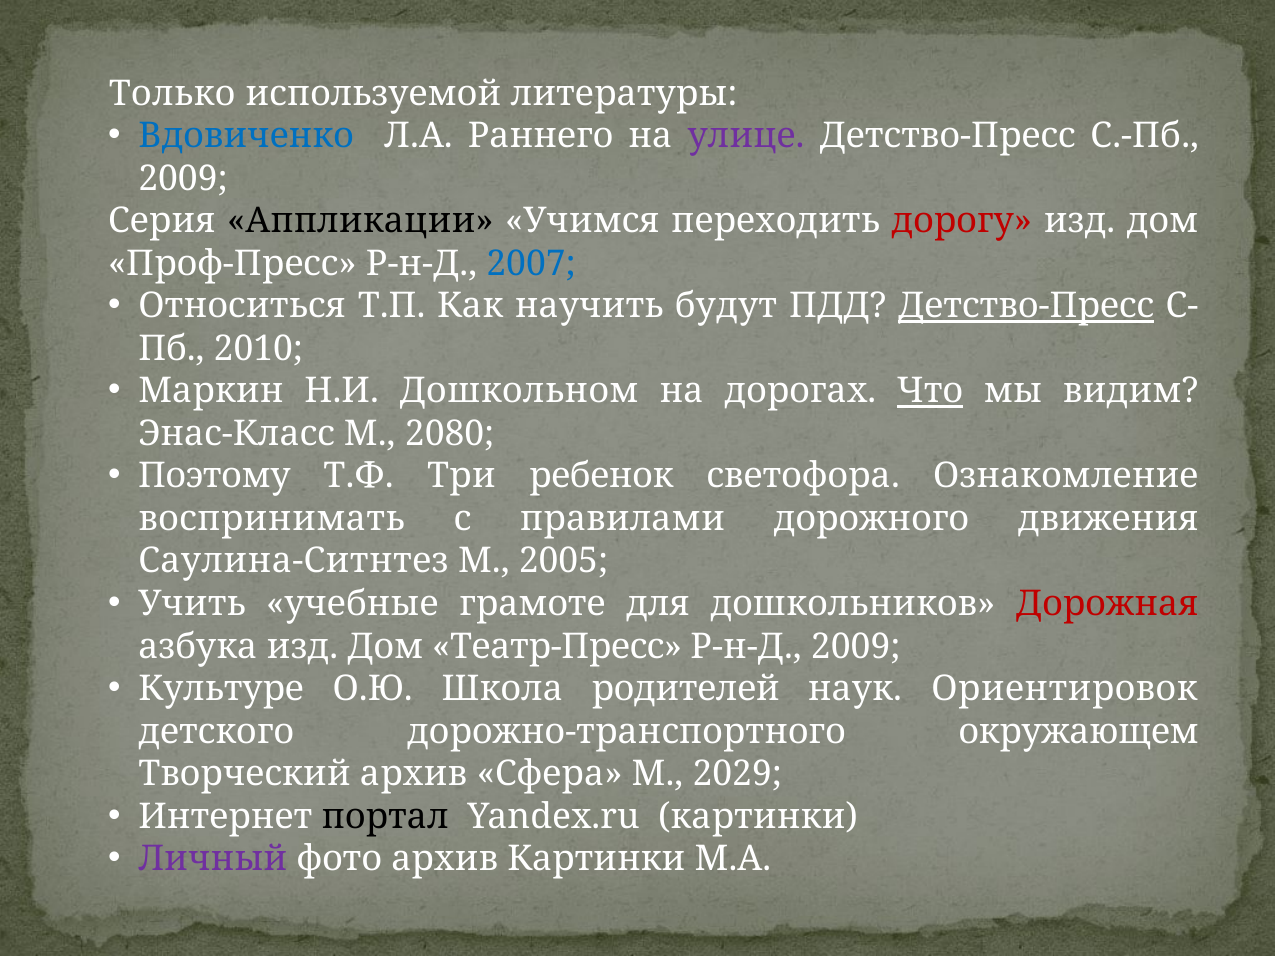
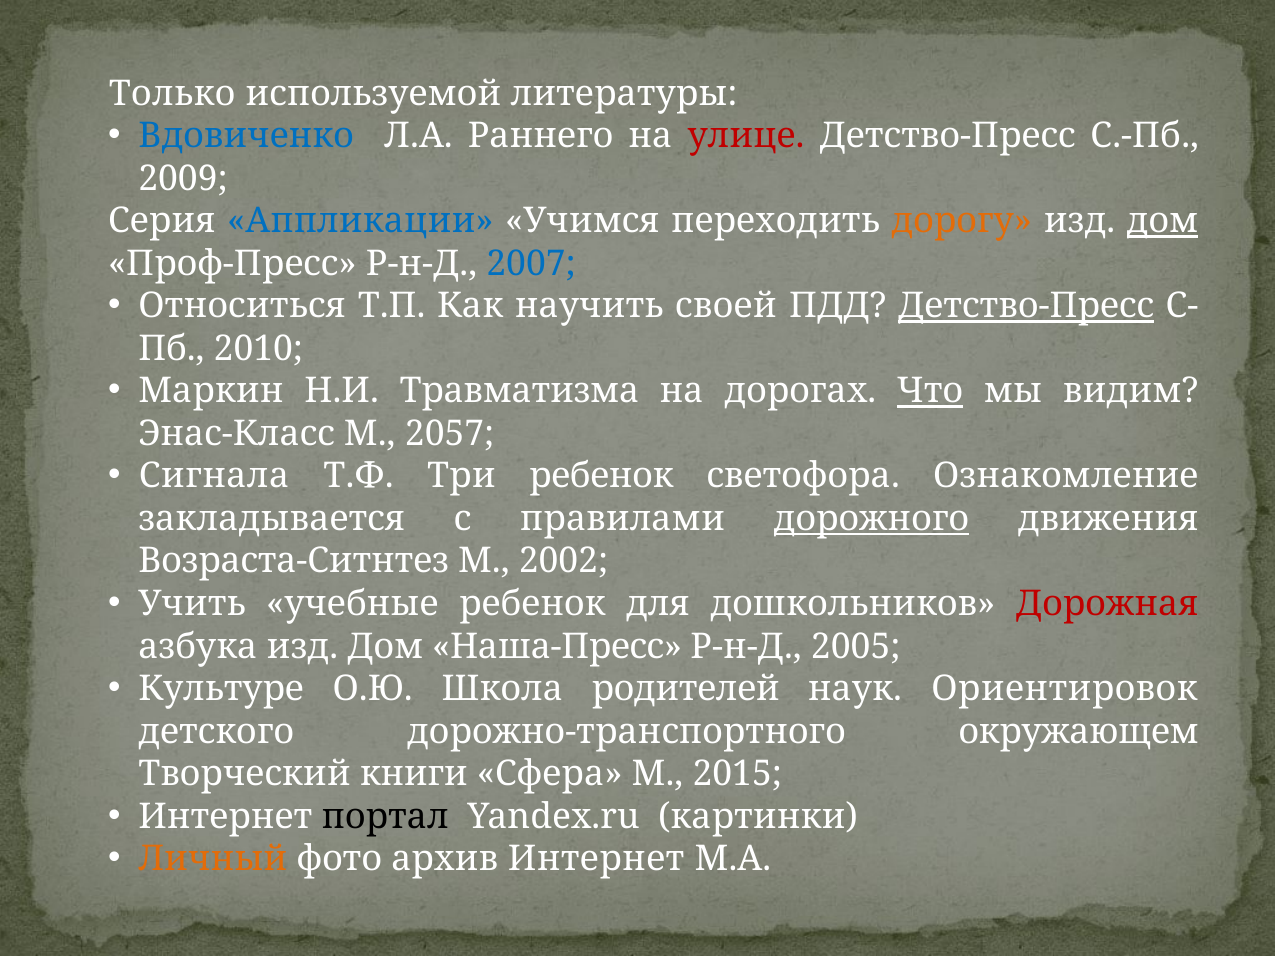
улице colour: purple -> red
Аппликации colour: black -> blue
дорогу colour: red -> orange
дом at (1163, 221) underline: none -> present
будут: будут -> своей
Дошкольном: Дошкольном -> Травматизма
2080: 2080 -> 2057
Поэтому: Поэтому -> Сигнала
воспринимать: воспринимать -> закладывается
дорожного underline: none -> present
Саулина-Ситнтез: Саулина-Ситнтез -> Возраста-Ситнтез
2005: 2005 -> 2002
учебные грамоте: грамоте -> ребенок
Театр-Пресс: Театр-Пресс -> Наша-Пресс
Р-н-Д 2009: 2009 -> 2005
Творческий архив: архив -> книги
2029: 2029 -> 2015
Личный colour: purple -> orange
архив Картинки: Картинки -> Интернет
